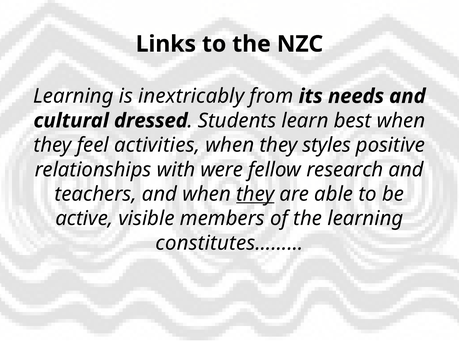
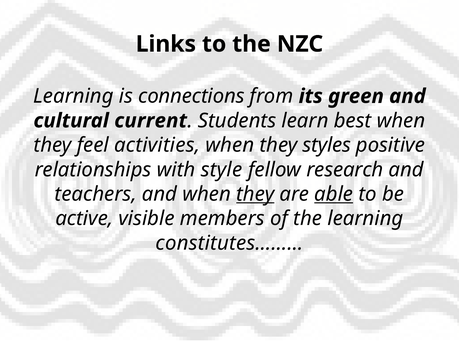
inextricably: inextricably -> connections
needs: needs -> green
dressed: dressed -> current
were: were -> style
able underline: none -> present
